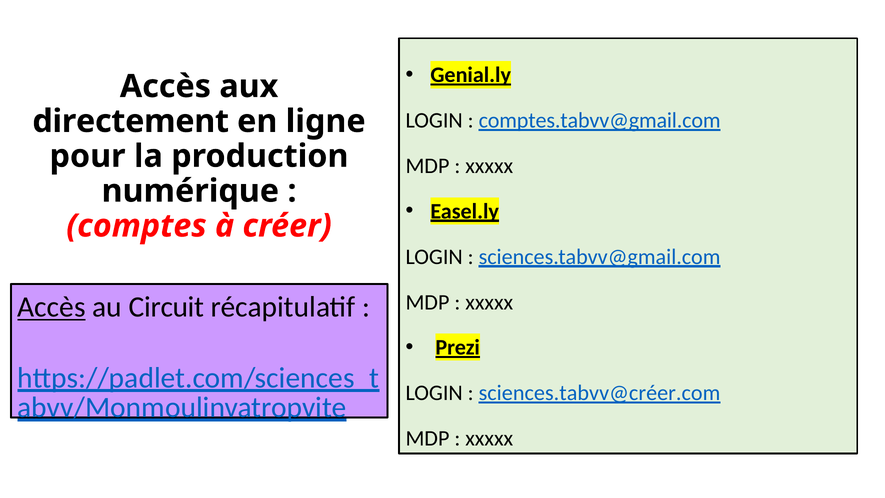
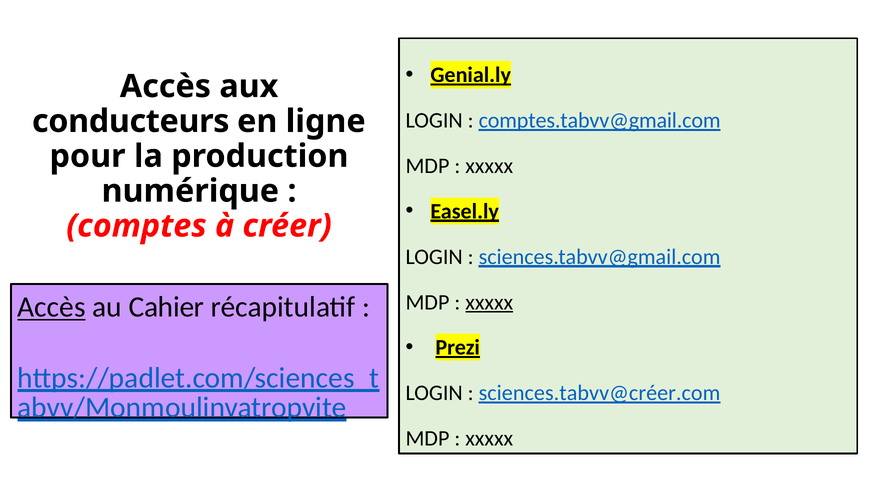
directement: directement -> conducteurs
xxxxx at (489, 302) underline: none -> present
Circuit: Circuit -> Cahier
